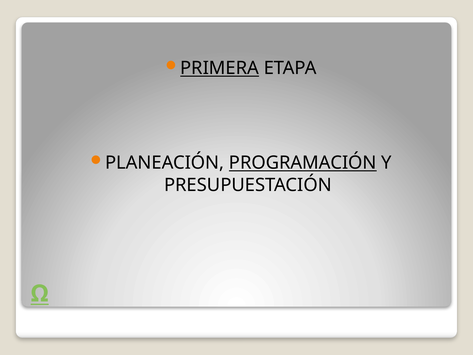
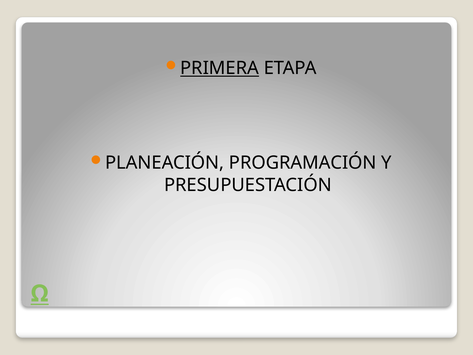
PROGRAMACIÓN underline: present -> none
